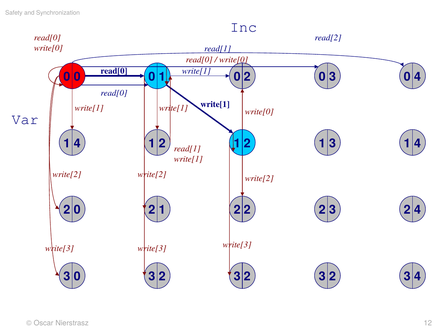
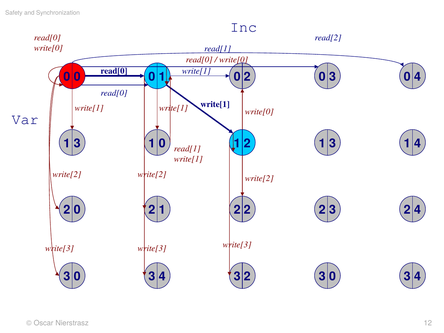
4 at (77, 143): 4 -> 3
2 at (162, 143): 2 -> 0
2 at (162, 276): 2 -> 4
2 at (333, 276): 2 -> 0
